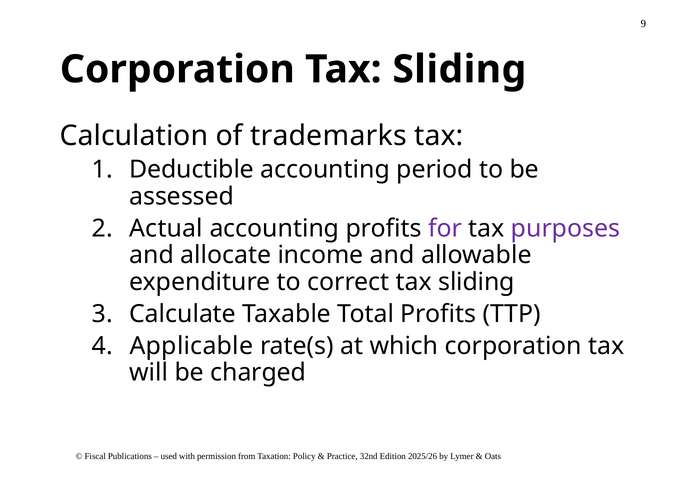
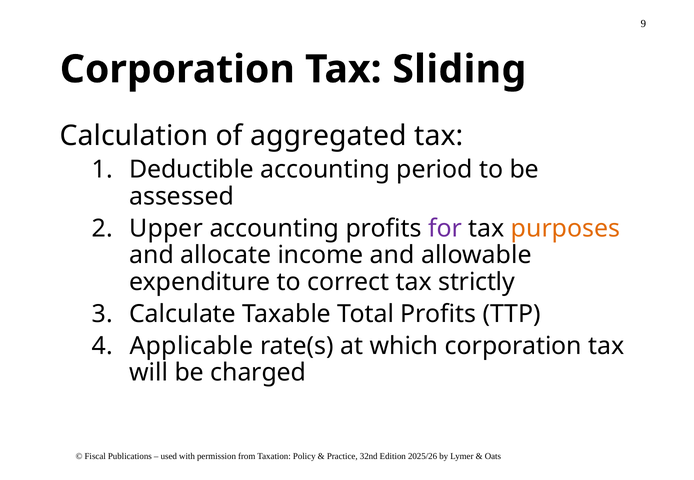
trademarks: trademarks -> aggregated
Actual: Actual -> Upper
purposes colour: purple -> orange
correct tax sliding: sliding -> strictly
